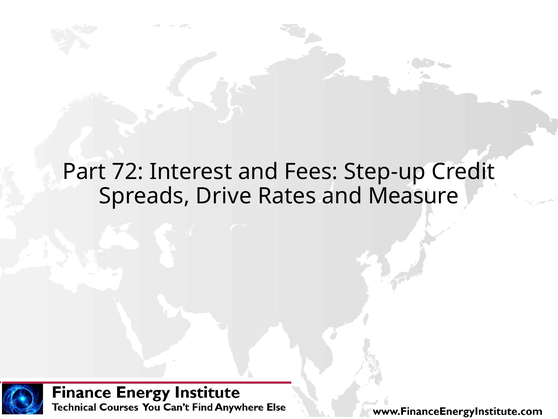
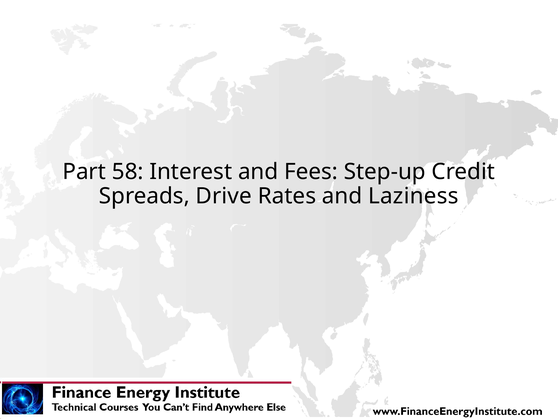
72: 72 -> 58
Measure: Measure -> Laziness
